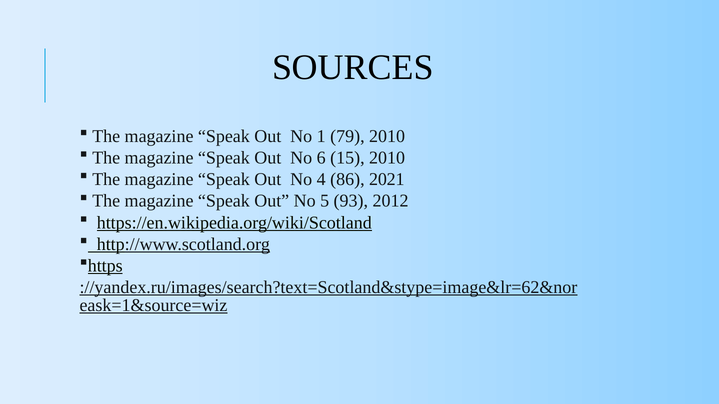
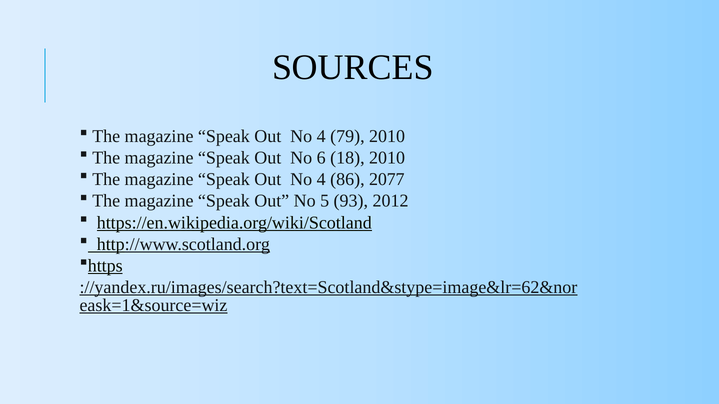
1 at (321, 137): 1 -> 4
15: 15 -> 18
2021: 2021 -> 2077
